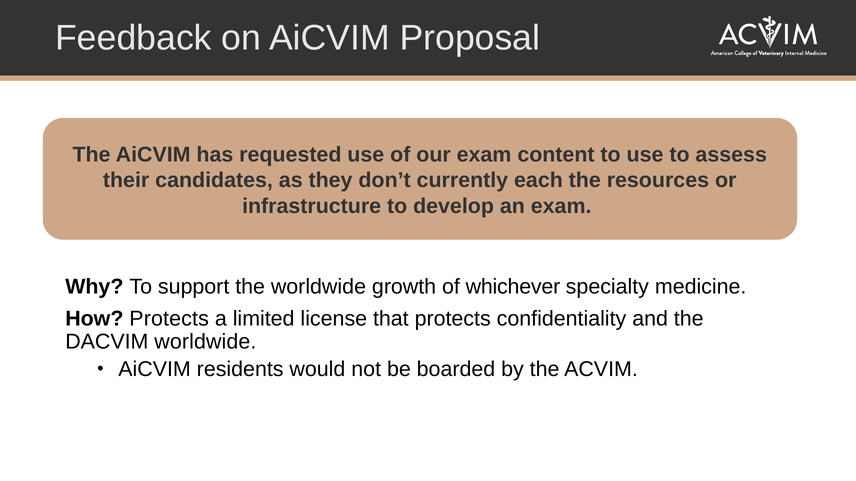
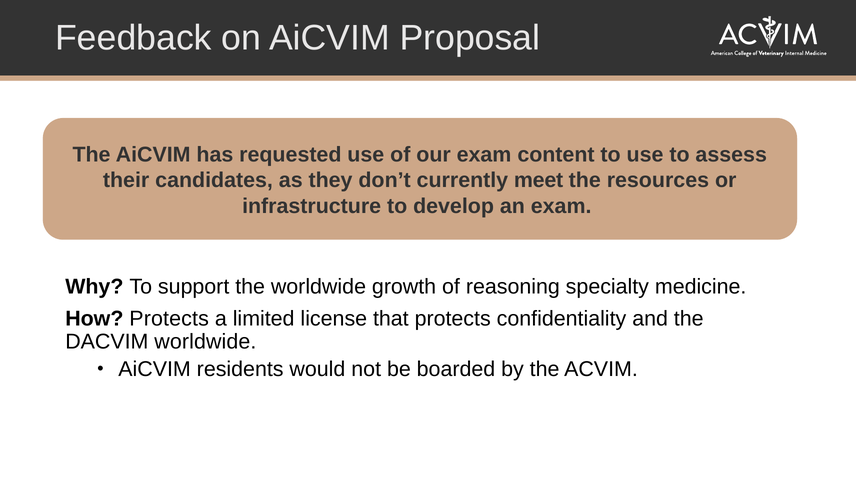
each: each -> meet
whichever: whichever -> reasoning
